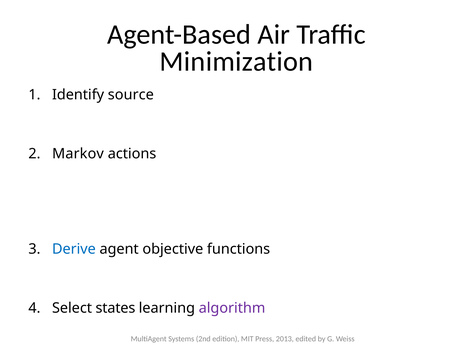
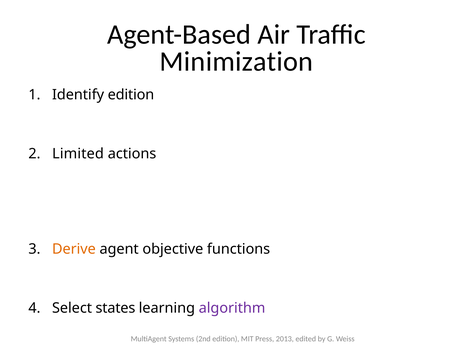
Identify source: source -> edition
Markov: Markov -> Limited
Derive colour: blue -> orange
